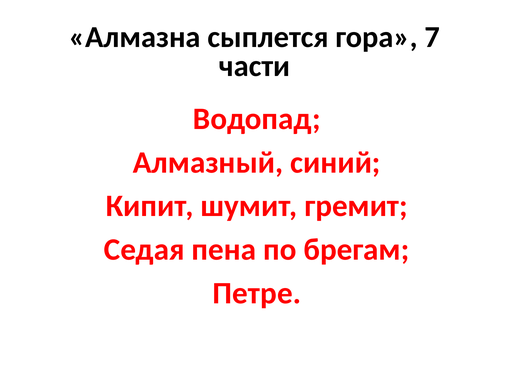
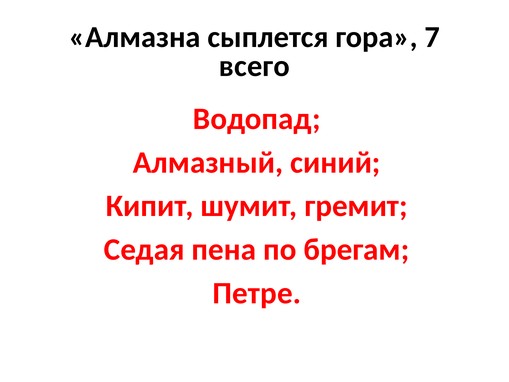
части: части -> всего
